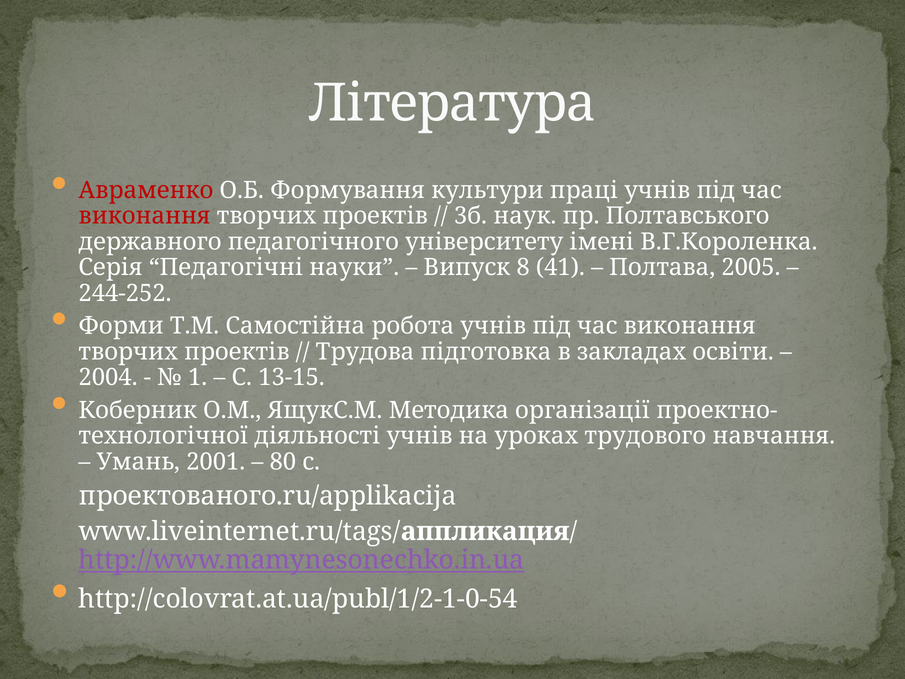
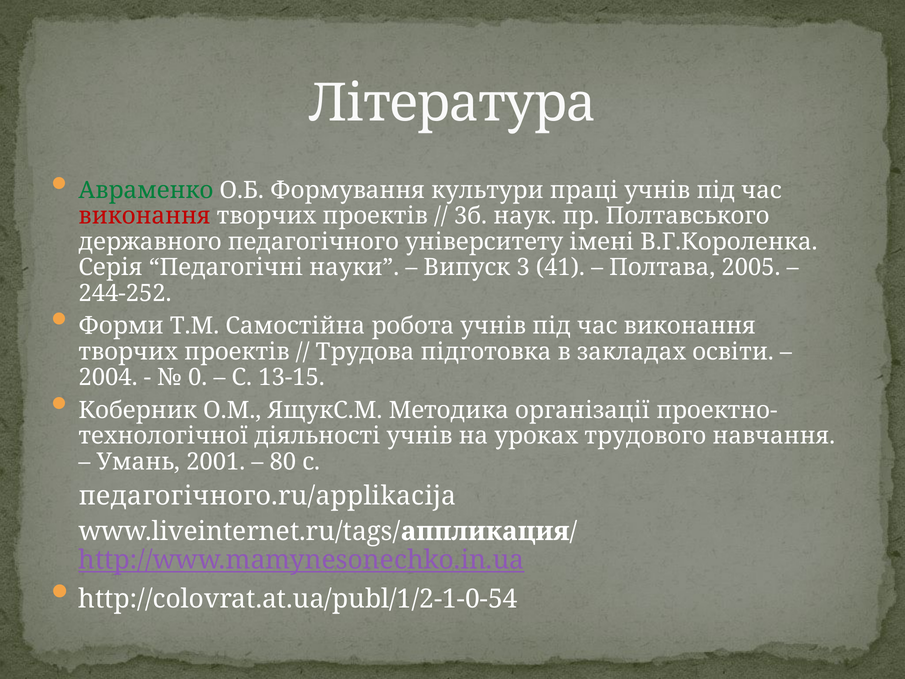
Авраменко colour: red -> green
8: 8 -> 3
1: 1 -> 0
проектованого.ru/applikacija: проектованого.ru/applikacija -> педагогічного.ru/applikacija
